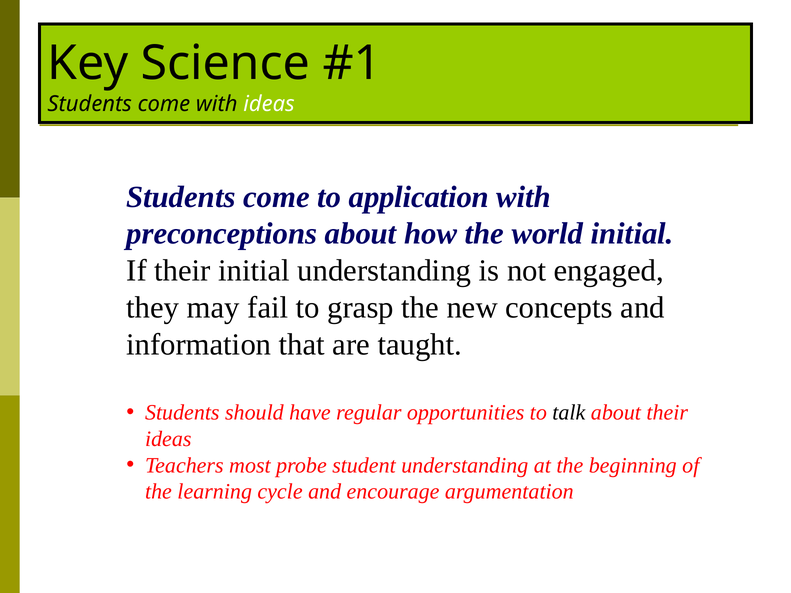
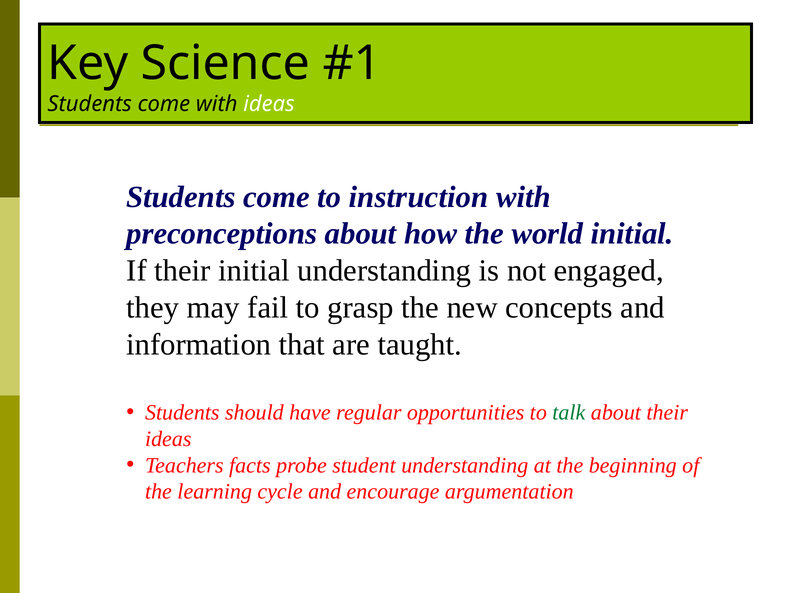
application: application -> instruction
talk colour: black -> green
most: most -> facts
